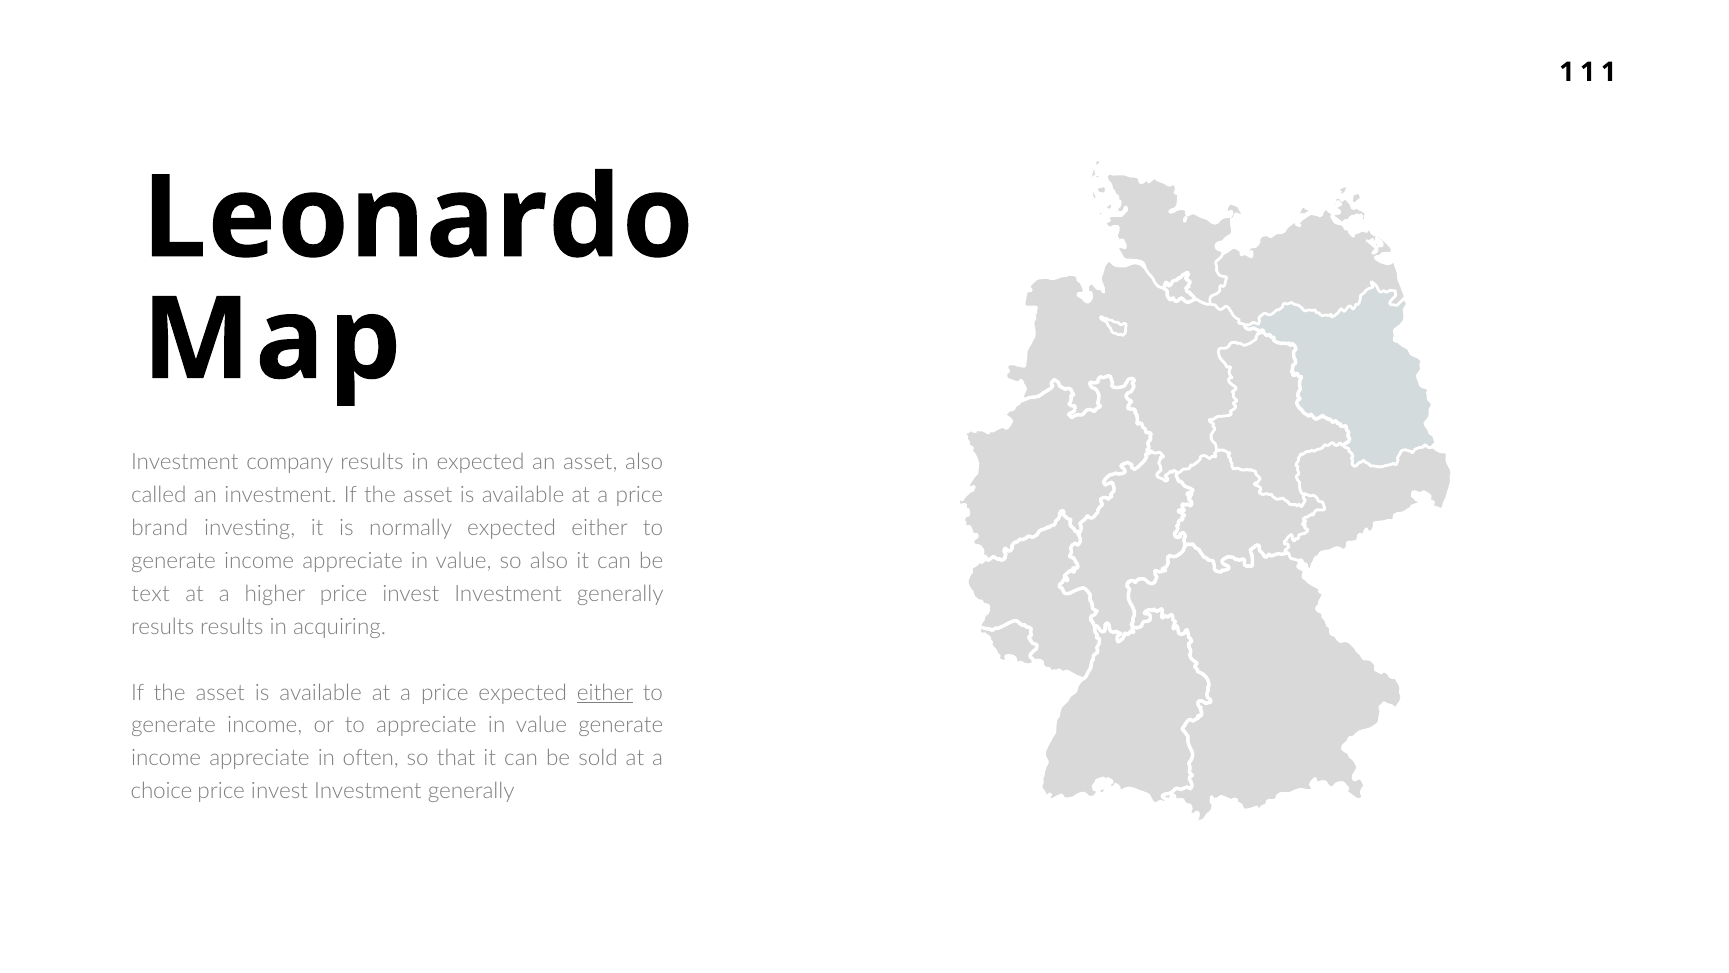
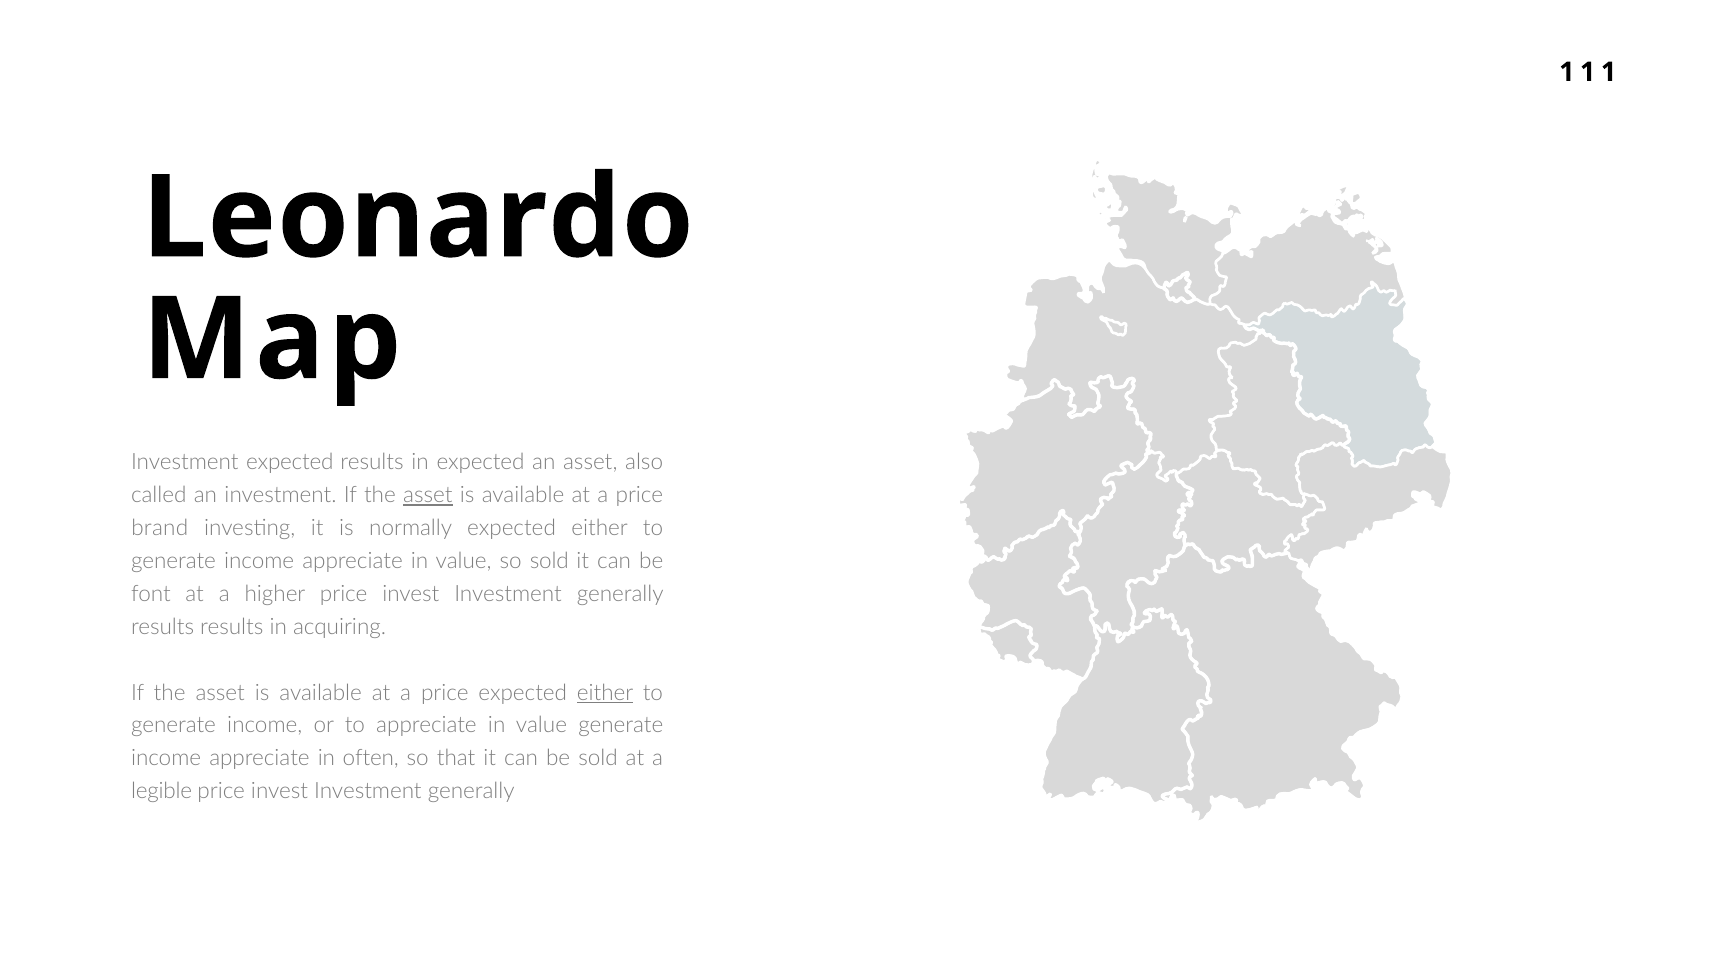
Investment company: company -> expected
asset at (428, 495) underline: none -> present
so also: also -> sold
text: text -> font
choice: choice -> legible
